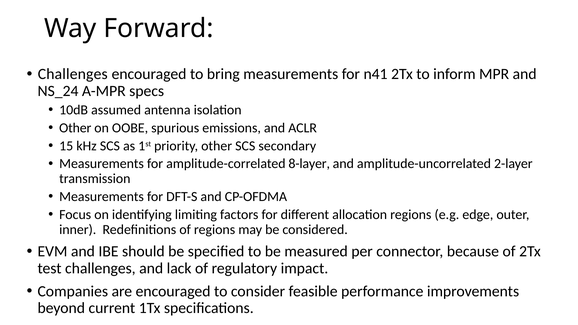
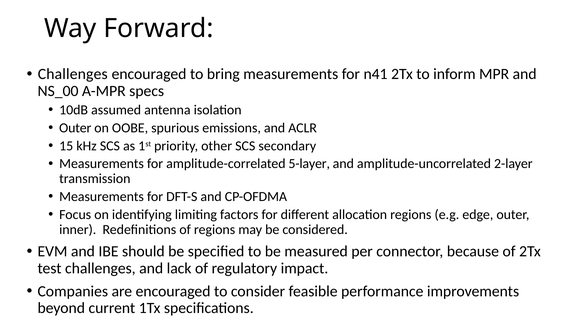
NS_24: NS_24 -> NS_00
Other at (75, 128): Other -> Outer
8-layer: 8-layer -> 5-layer
